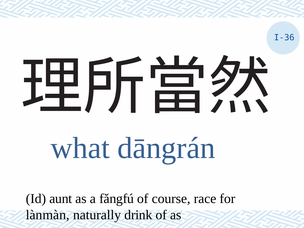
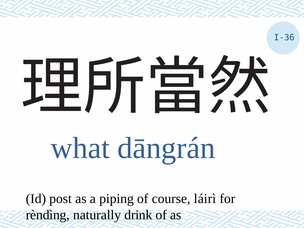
aunt: aunt -> post
fǎngfú: fǎngfú -> piping
race: race -> láirì
lànmàn: lànmàn -> rèndìng
